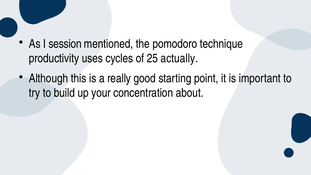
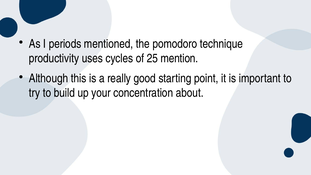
session: session -> periods
actually: actually -> mention
